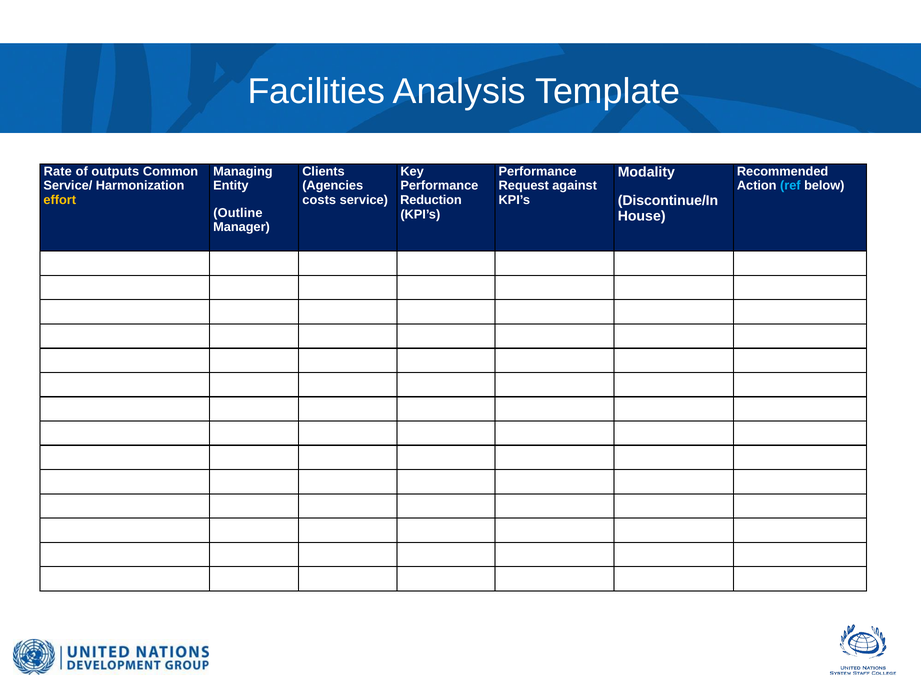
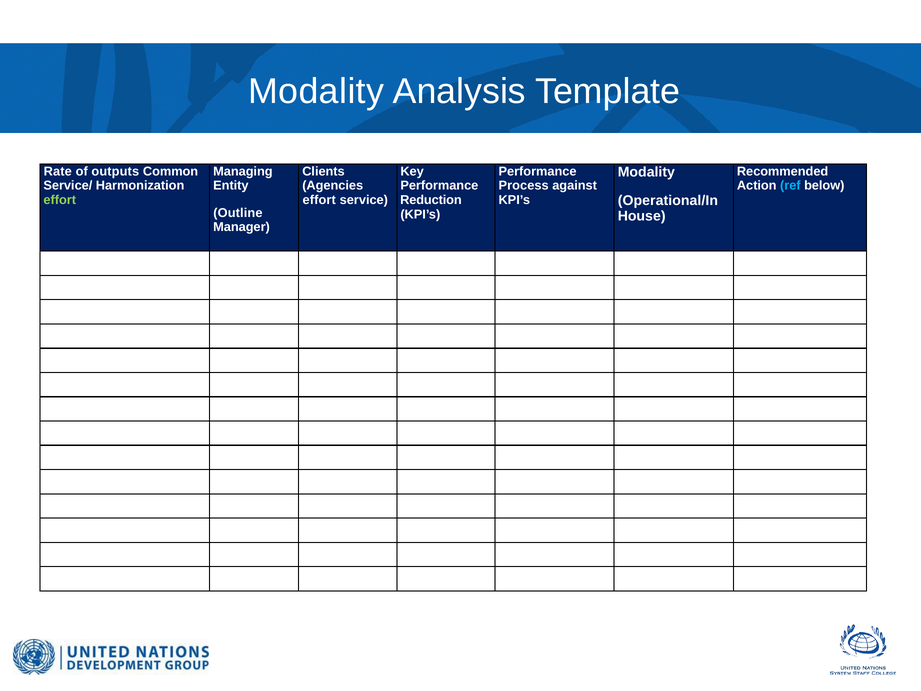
Facilities at (316, 91): Facilities -> Modality
Request: Request -> Process
effort at (60, 200) colour: yellow -> light green
costs at (319, 200): costs -> effort
Discontinue/In: Discontinue/In -> Operational/In
